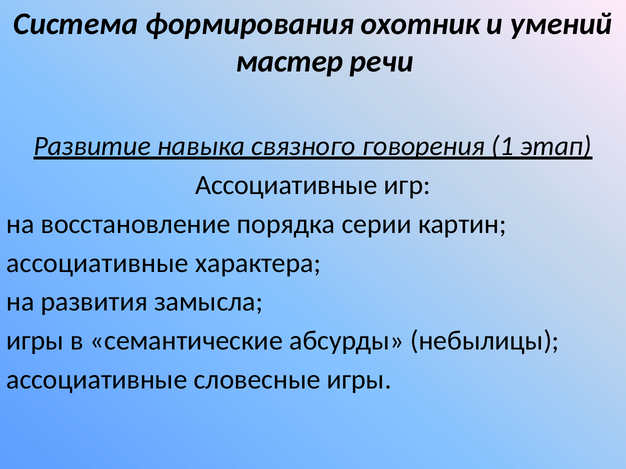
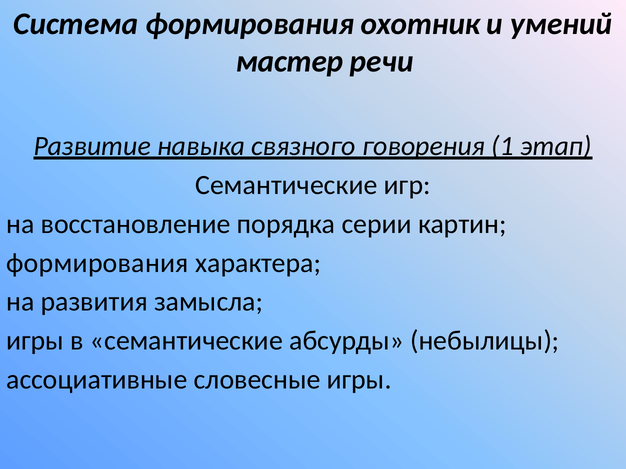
Ассоциативные at (286, 185): Ассоциативные -> Семантические
ассоциативные at (98, 263): ассоциативные -> формирования
